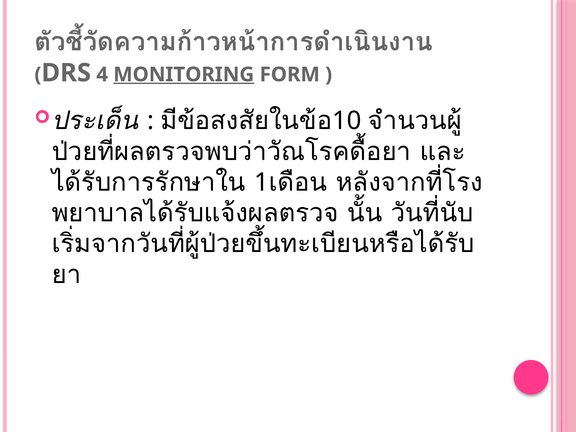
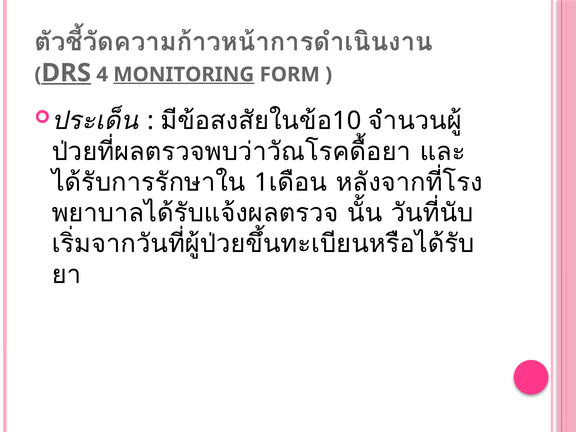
DRS underline: none -> present
